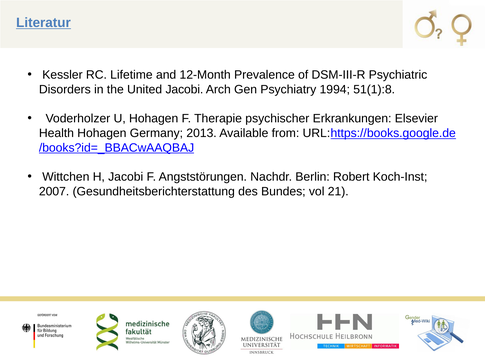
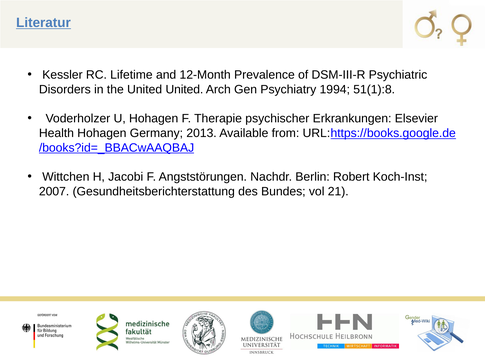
United Jacobi: Jacobi -> United
